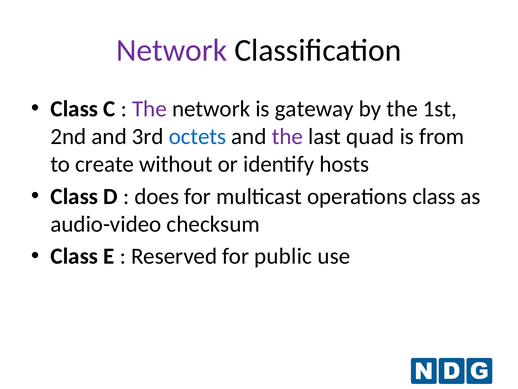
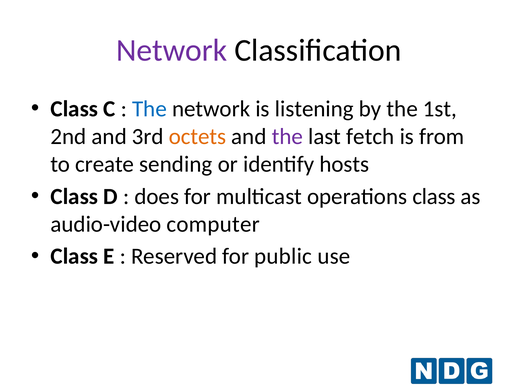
The at (149, 109) colour: purple -> blue
gateway: gateway -> listening
octets colour: blue -> orange
quad: quad -> fetch
without: without -> sending
checksum: checksum -> computer
